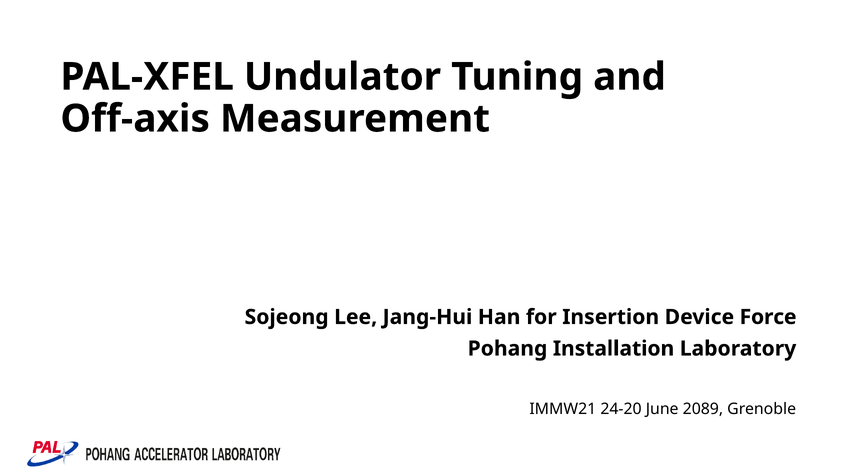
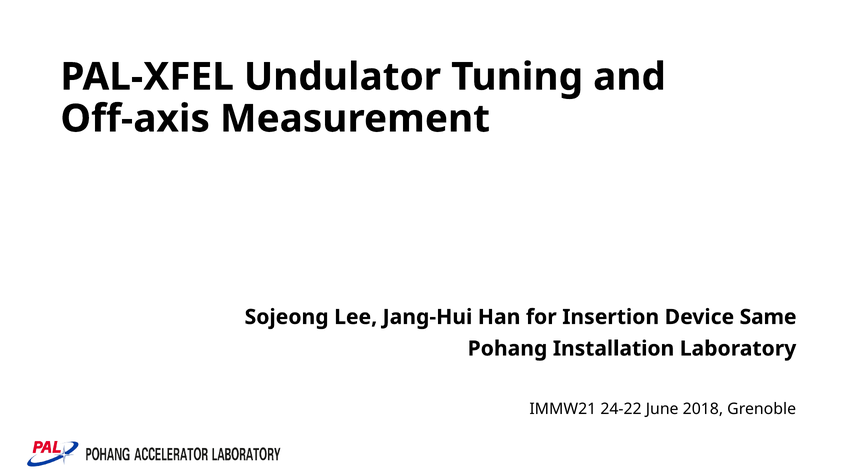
Force: Force -> Same
24-20: 24-20 -> 24-22
2089: 2089 -> 2018
